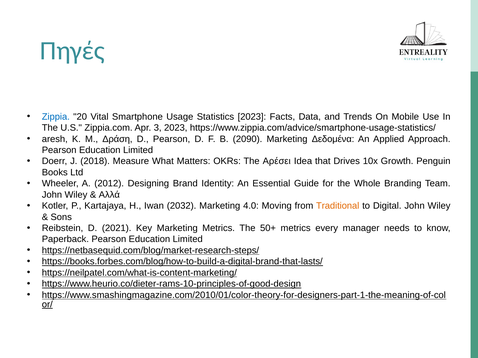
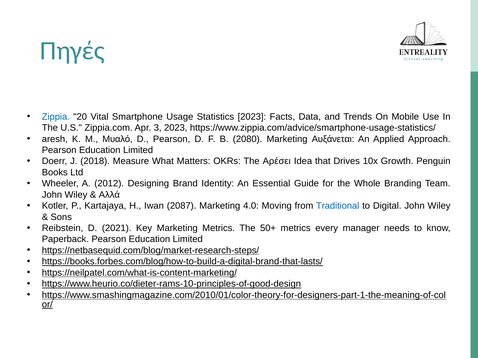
Δράση: Δράση -> Μυαλό
2090: 2090 -> 2080
Δεδομένα: Δεδομένα -> Αυξάνεται
2032: 2032 -> 2087
Traditional colour: orange -> blue
